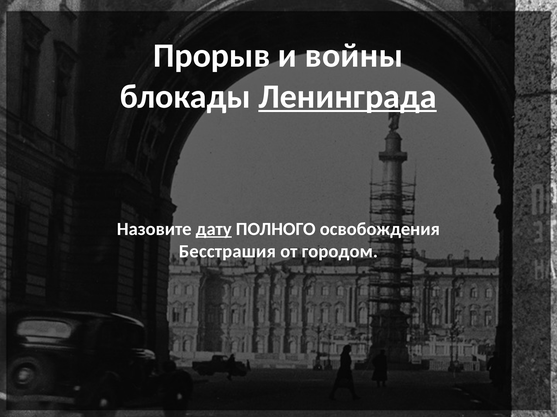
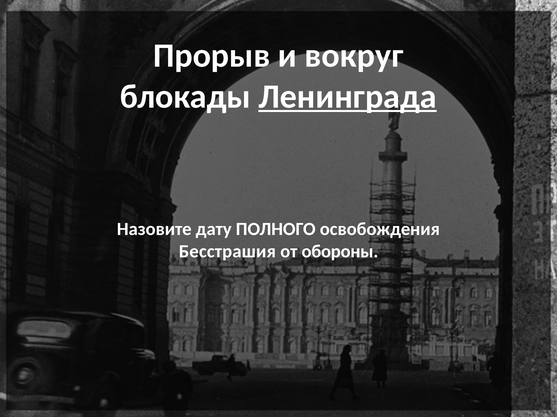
войны: войны -> вокруг
дату underline: present -> none
городом: городом -> обороны
